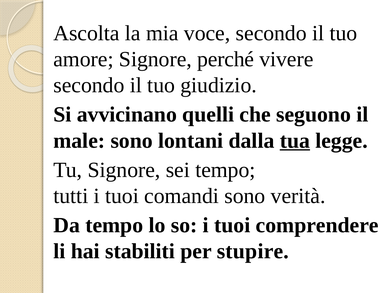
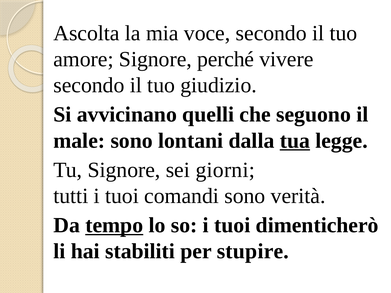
sei tempo: tempo -> giorni
tempo at (114, 225) underline: none -> present
comprendere: comprendere -> dimenticherò
